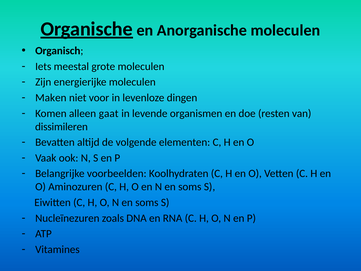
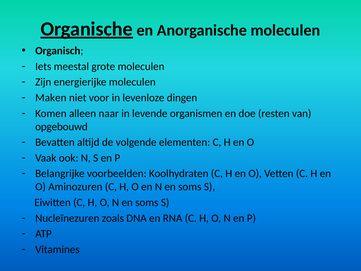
gaat: gaat -> naar
dissimileren: dissimileren -> opgebouwd
